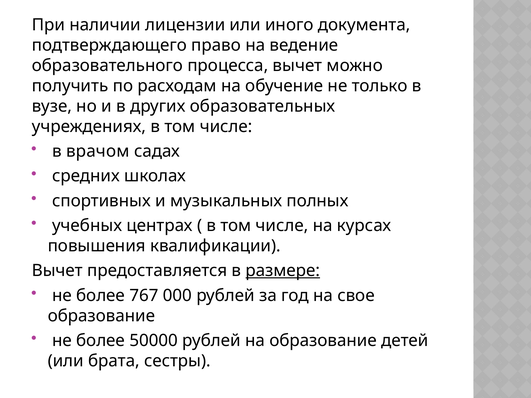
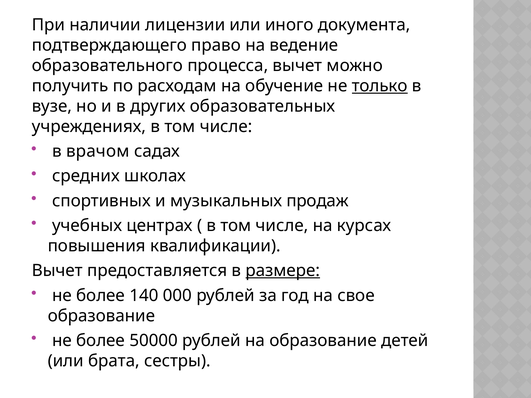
только underline: none -> present
полных: полных -> продаж
767: 767 -> 140
